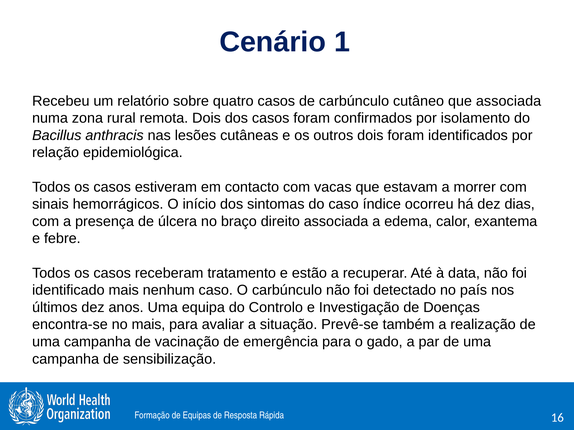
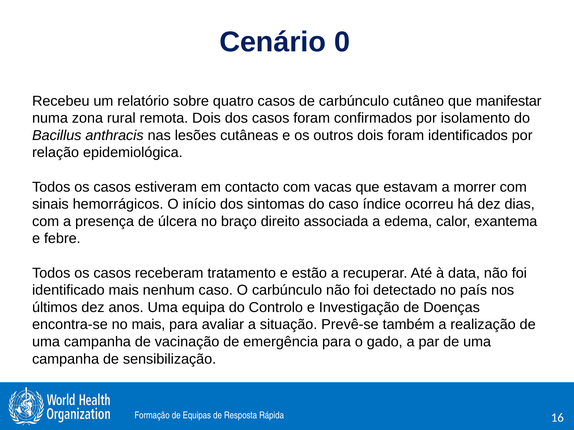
1: 1 -> 0
que associada: associada -> manifestar
